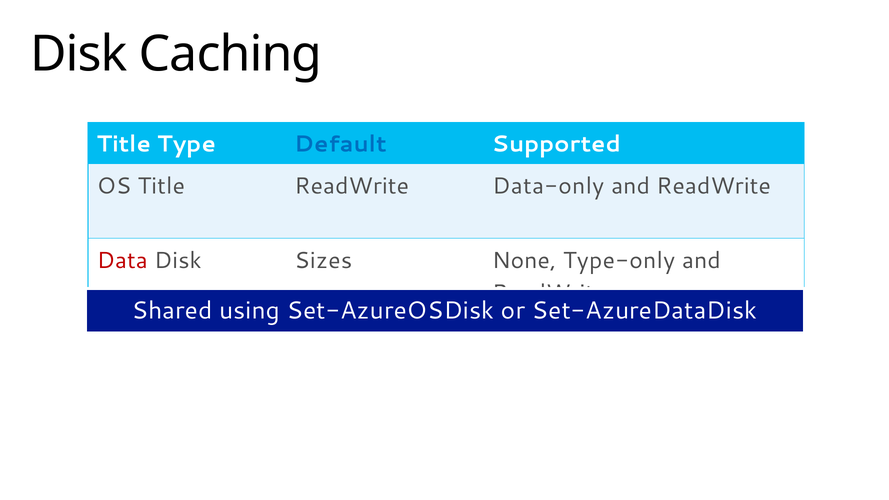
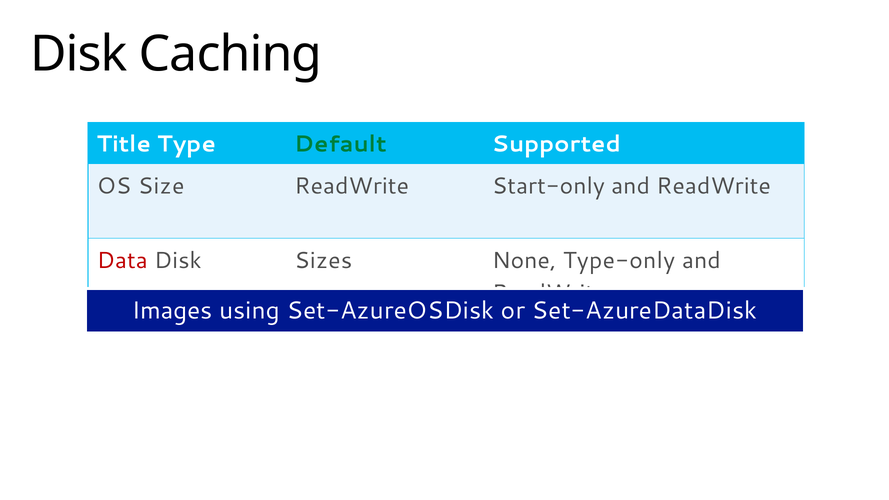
Default colour: blue -> green
OS Title: Title -> Size
Data-only: Data-only -> Start-only
Shared: Shared -> Images
